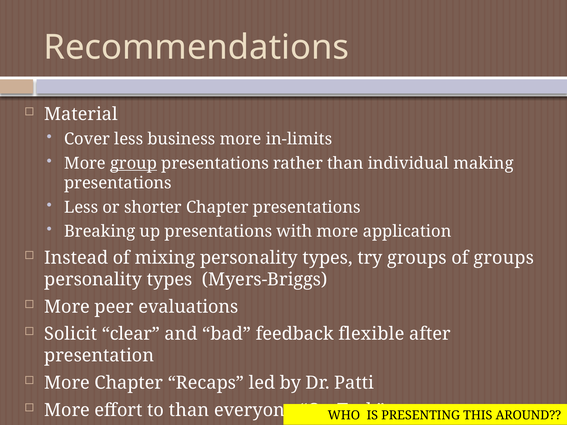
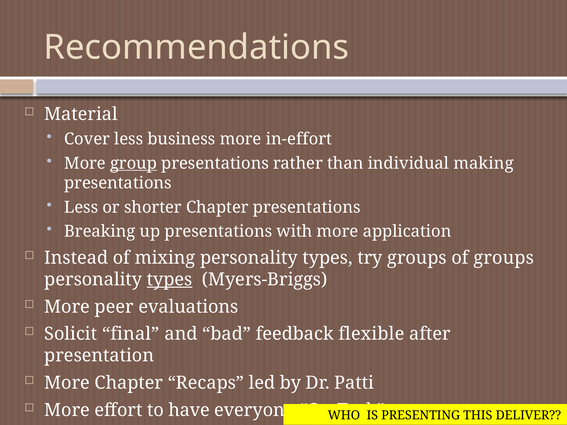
in-limits: in-limits -> in-effort
types at (170, 280) underline: none -> present
clear: clear -> final
to than: than -> have
AROUND: AROUND -> DELIVER
